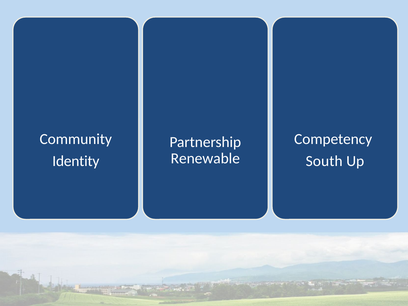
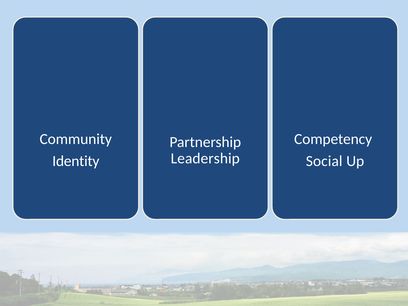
Renewable: Renewable -> Leadership
South: South -> Social
